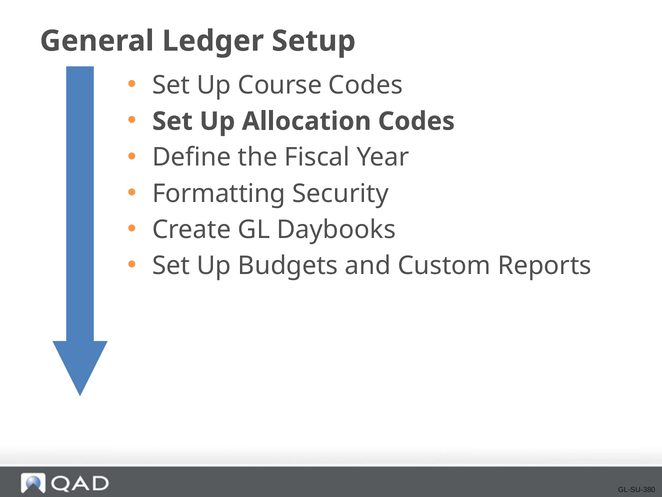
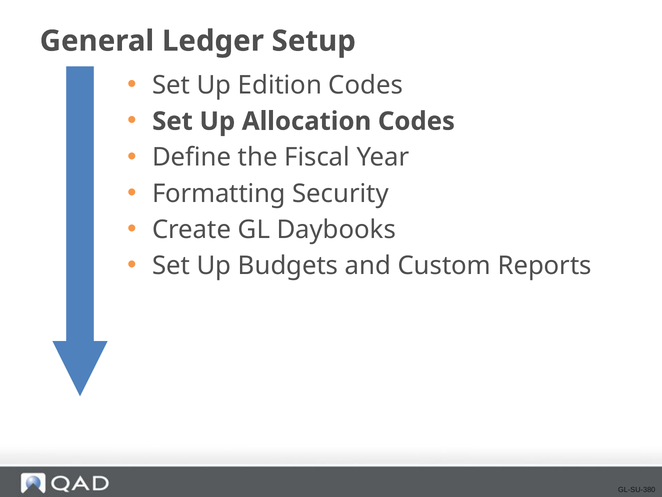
Course: Course -> Edition
